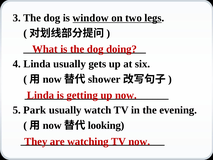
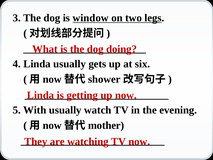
Park: Park -> With
looking: looking -> mother
